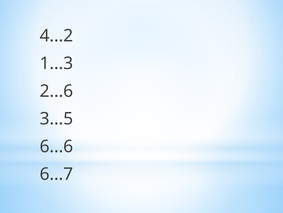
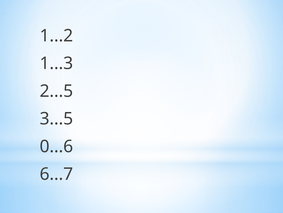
4...2: 4...2 -> 1...2
2...6: 2...6 -> 2...5
6...6: 6...6 -> 0...6
